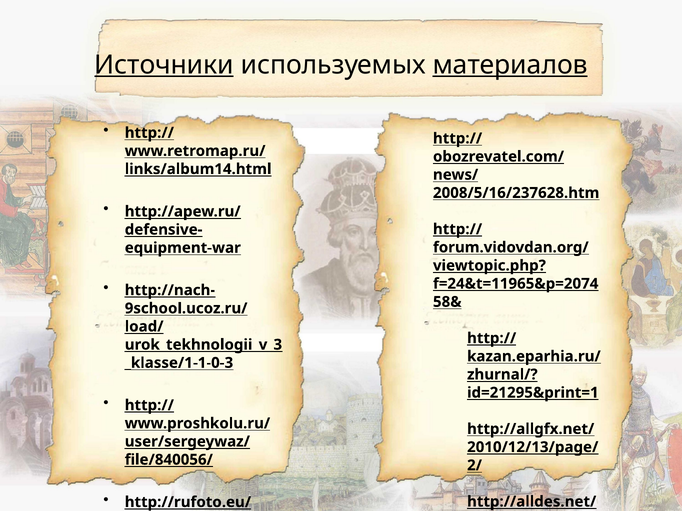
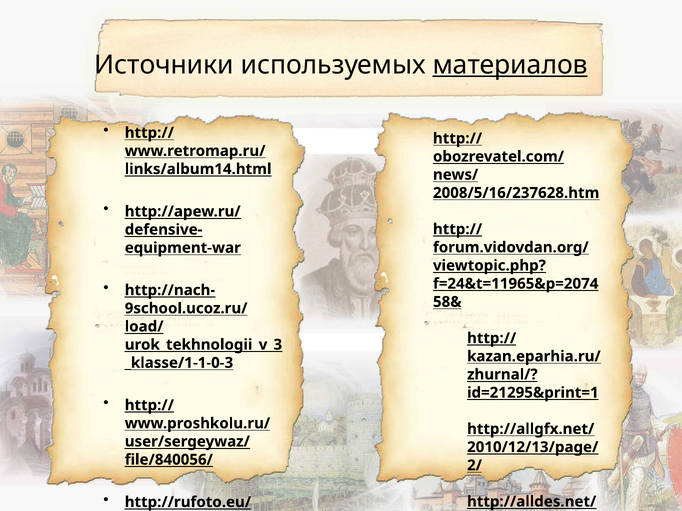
Источники underline: present -> none
